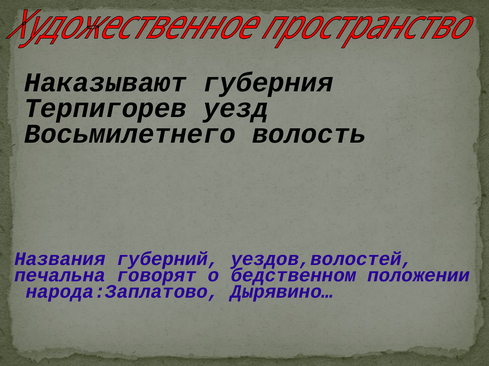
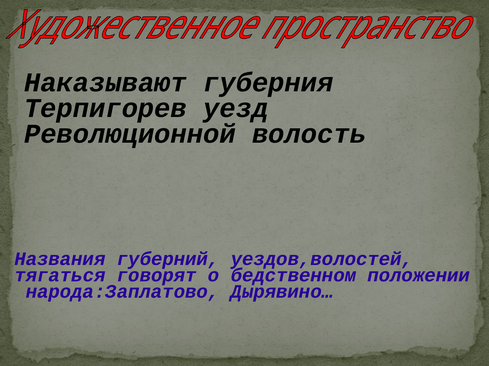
Восьмилетнего: Восьмилетнего -> Революционной
печальна: печальна -> тягаться
